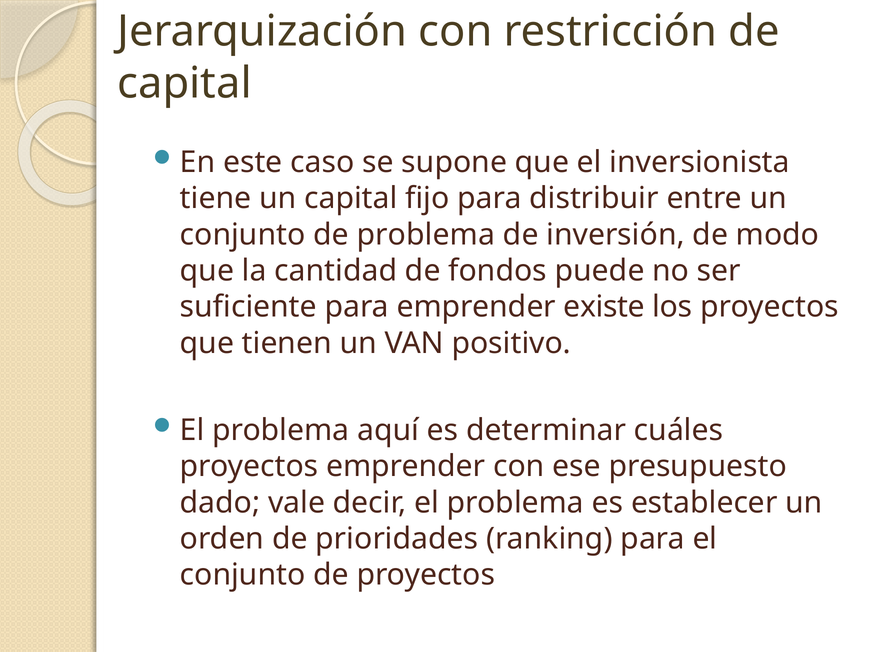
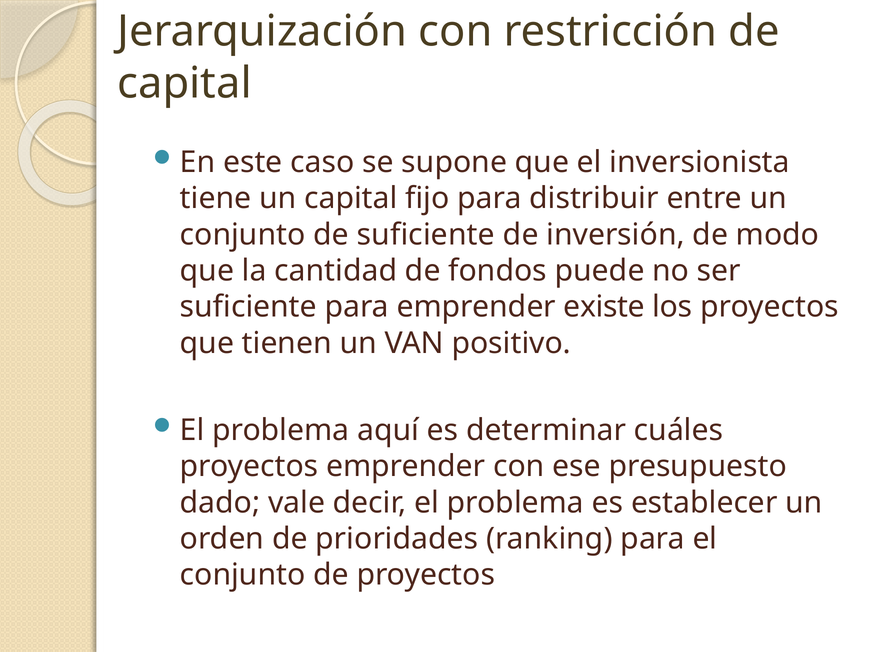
de problema: problema -> suficiente
